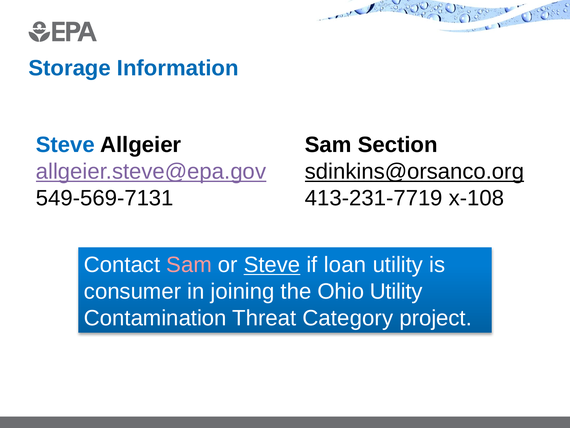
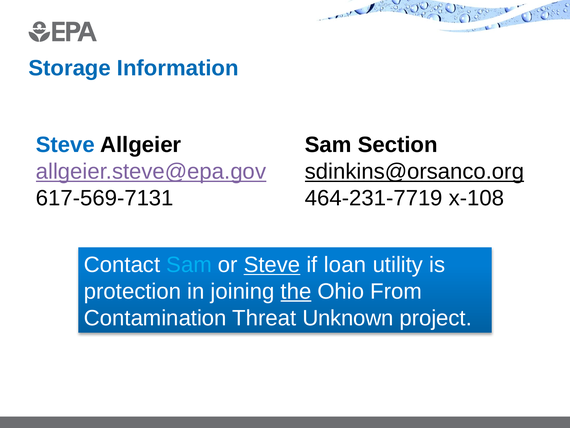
549-569-7131: 549-569-7131 -> 617-569-7131
413-231-7719: 413-231-7719 -> 464-231-7719
Sam at (189, 265) colour: pink -> light blue
consumer: consumer -> protection
the underline: none -> present
Ohio Utility: Utility -> From
Category: Category -> Unknown
